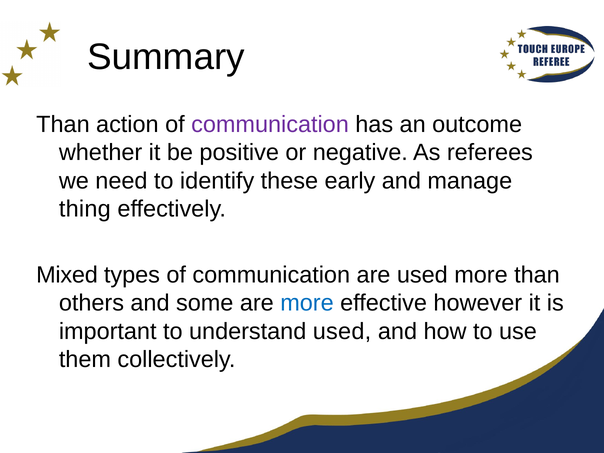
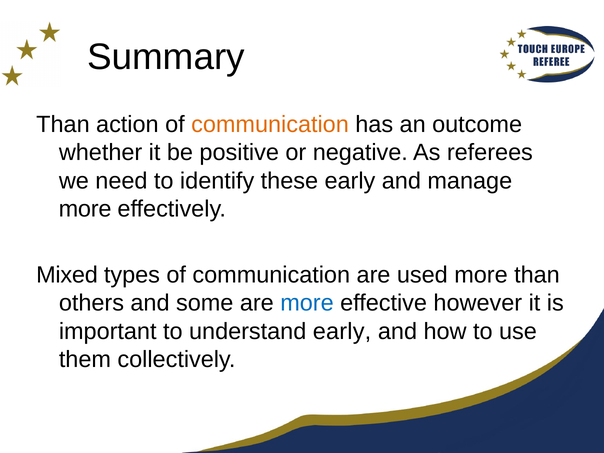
communication at (270, 124) colour: purple -> orange
thing at (85, 209): thing -> more
understand used: used -> early
